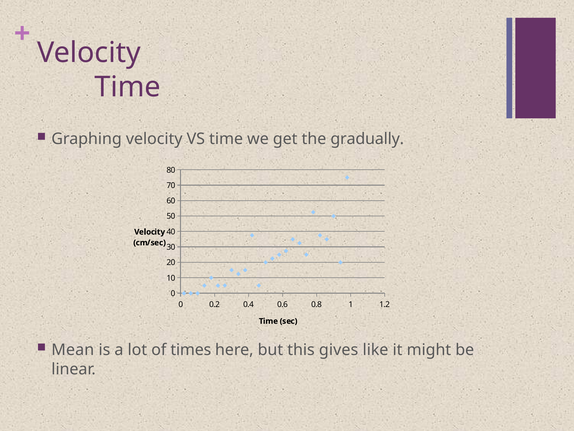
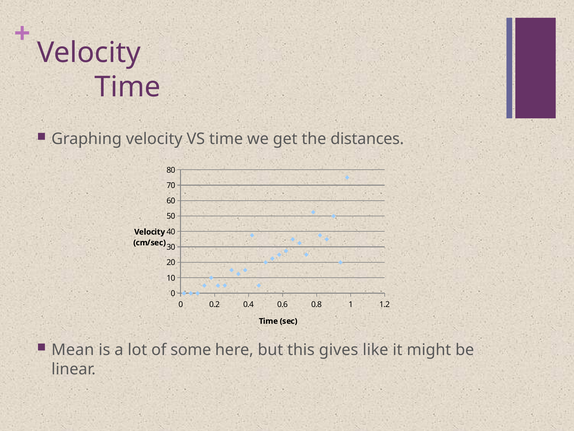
gradually: gradually -> distances
times: times -> some
